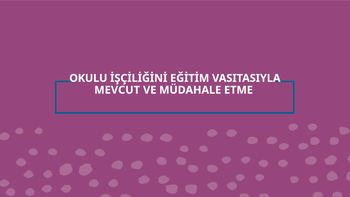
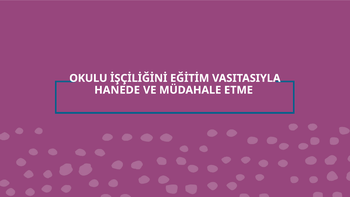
MEVCUT: MEVCUT -> HANEDE
